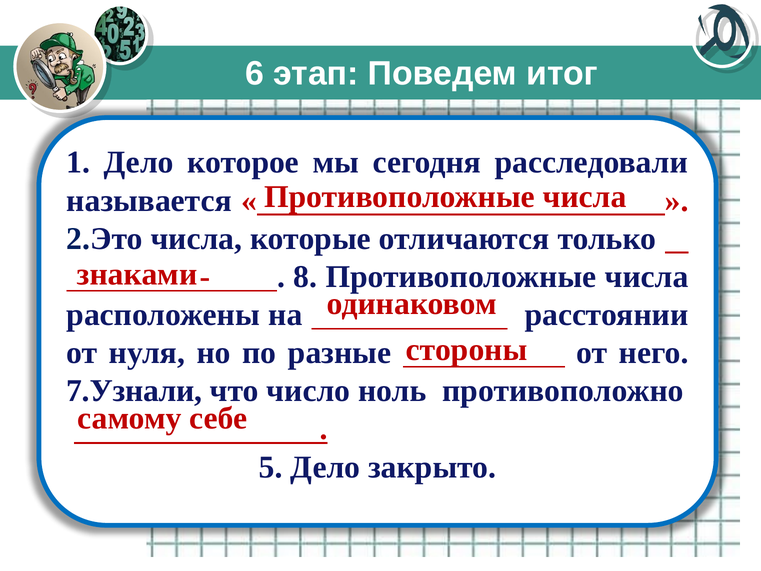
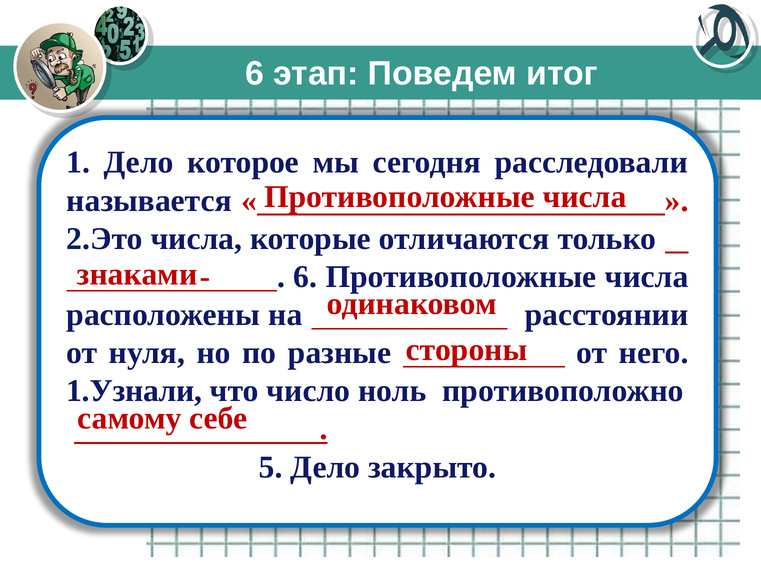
8 at (305, 277): 8 -> 6
7.Узнали: 7.Узнали -> 1.Узнали
